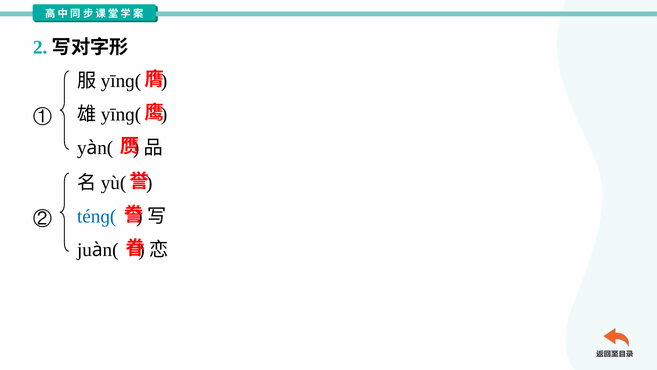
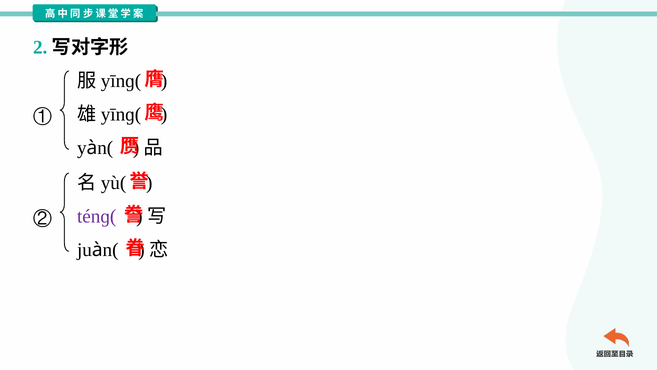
ténɡ( colour: blue -> purple
